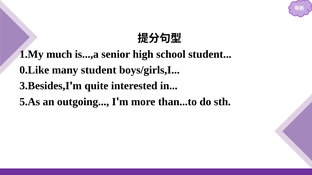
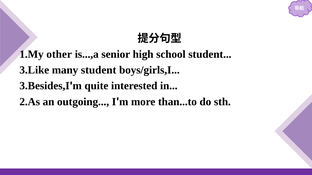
much: much -> other
0.Like: 0.Like -> 3.Like
5.As: 5.As -> 2.As
